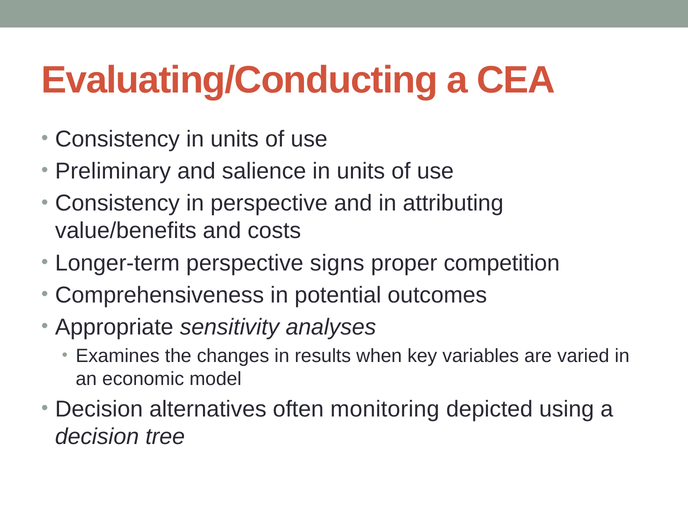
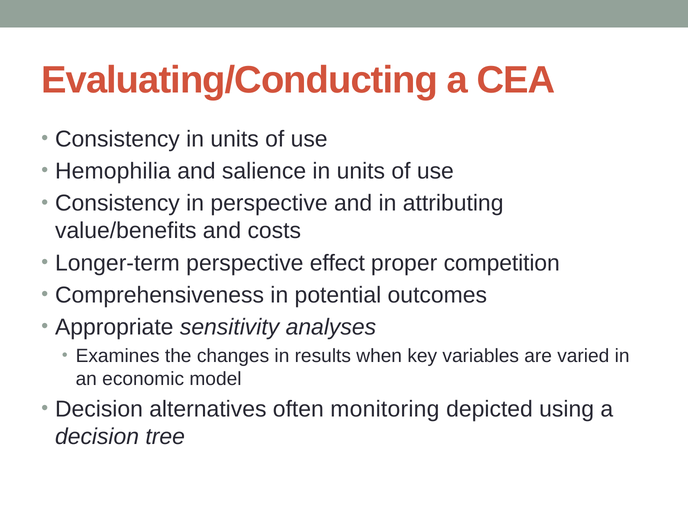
Preliminary: Preliminary -> Hemophilia
signs: signs -> effect
